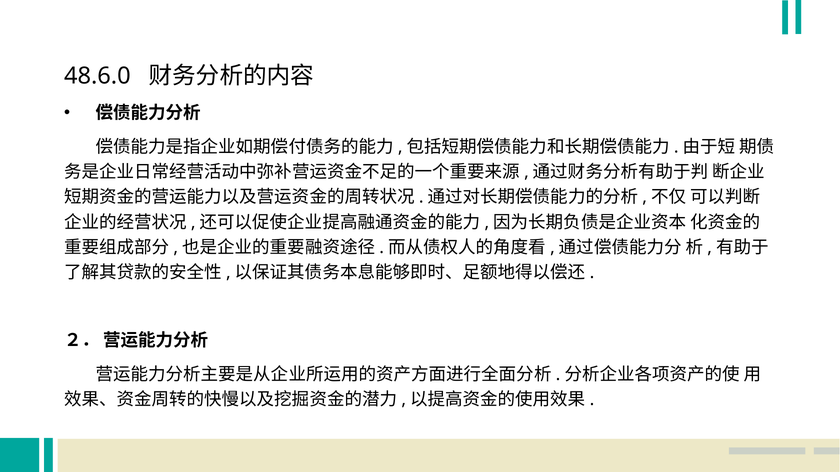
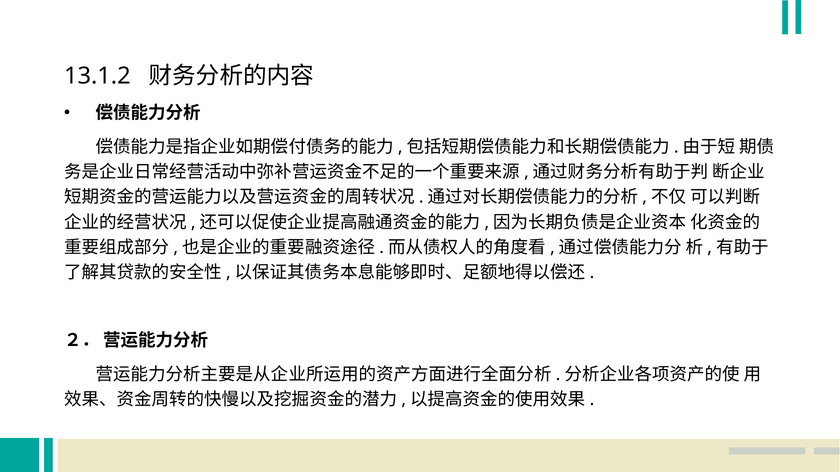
48.6.0: 48.6.0 -> 13.1.2
